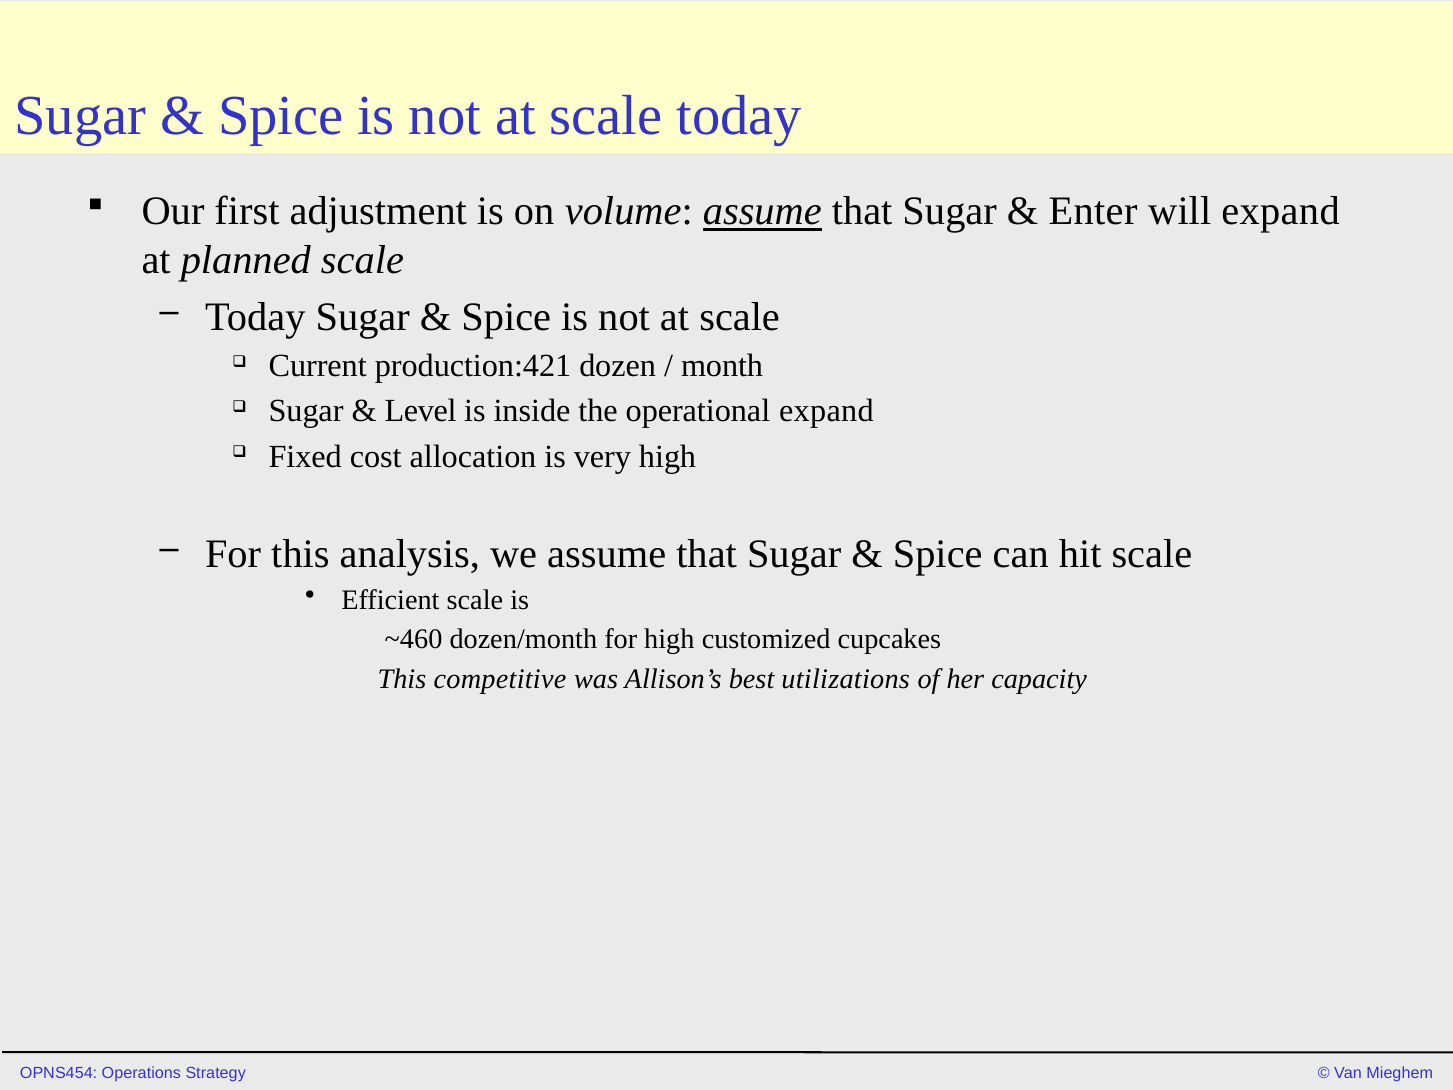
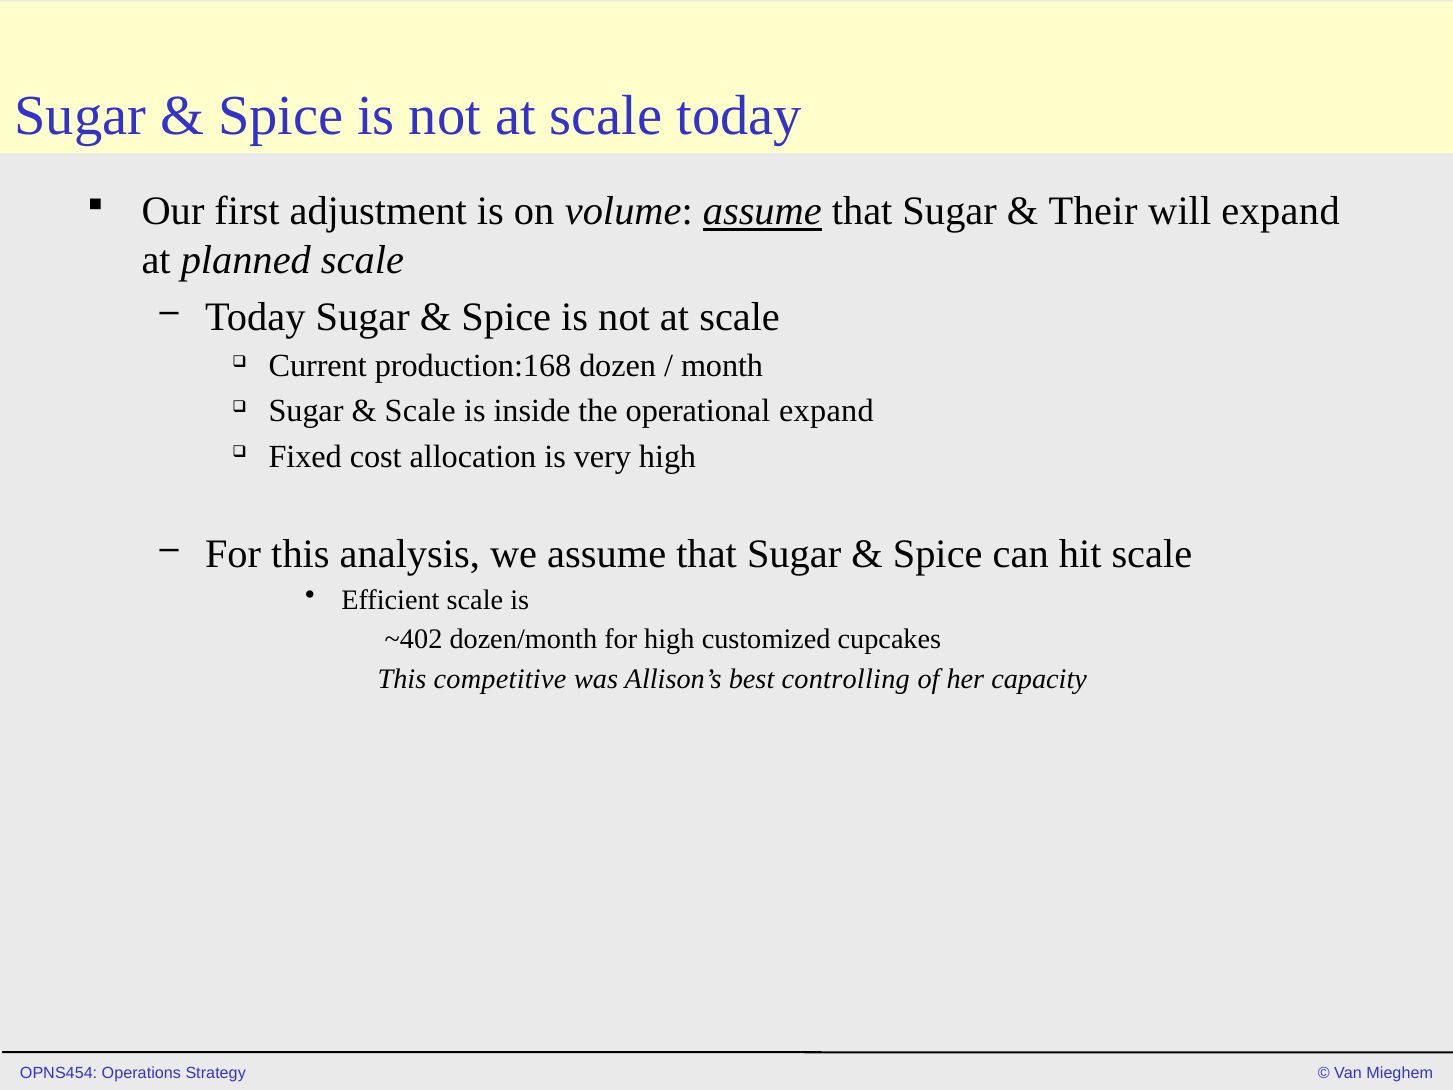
Enter: Enter -> Their
production:421: production:421 -> production:168
Level at (421, 411): Level -> Scale
~460: ~460 -> ~402
utilizations: utilizations -> controlling
